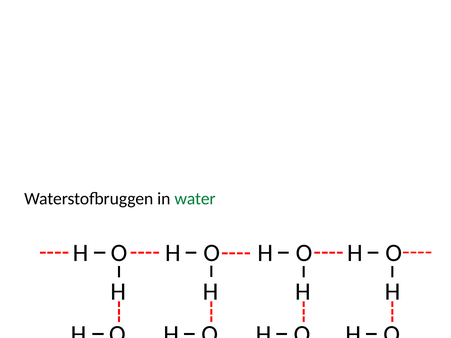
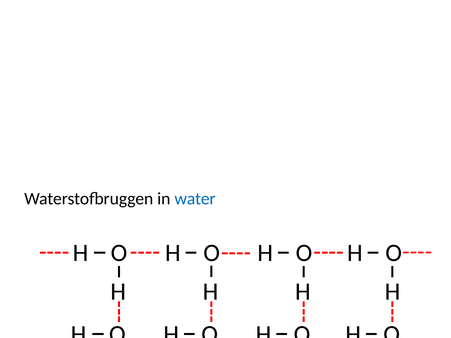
water colour: green -> blue
